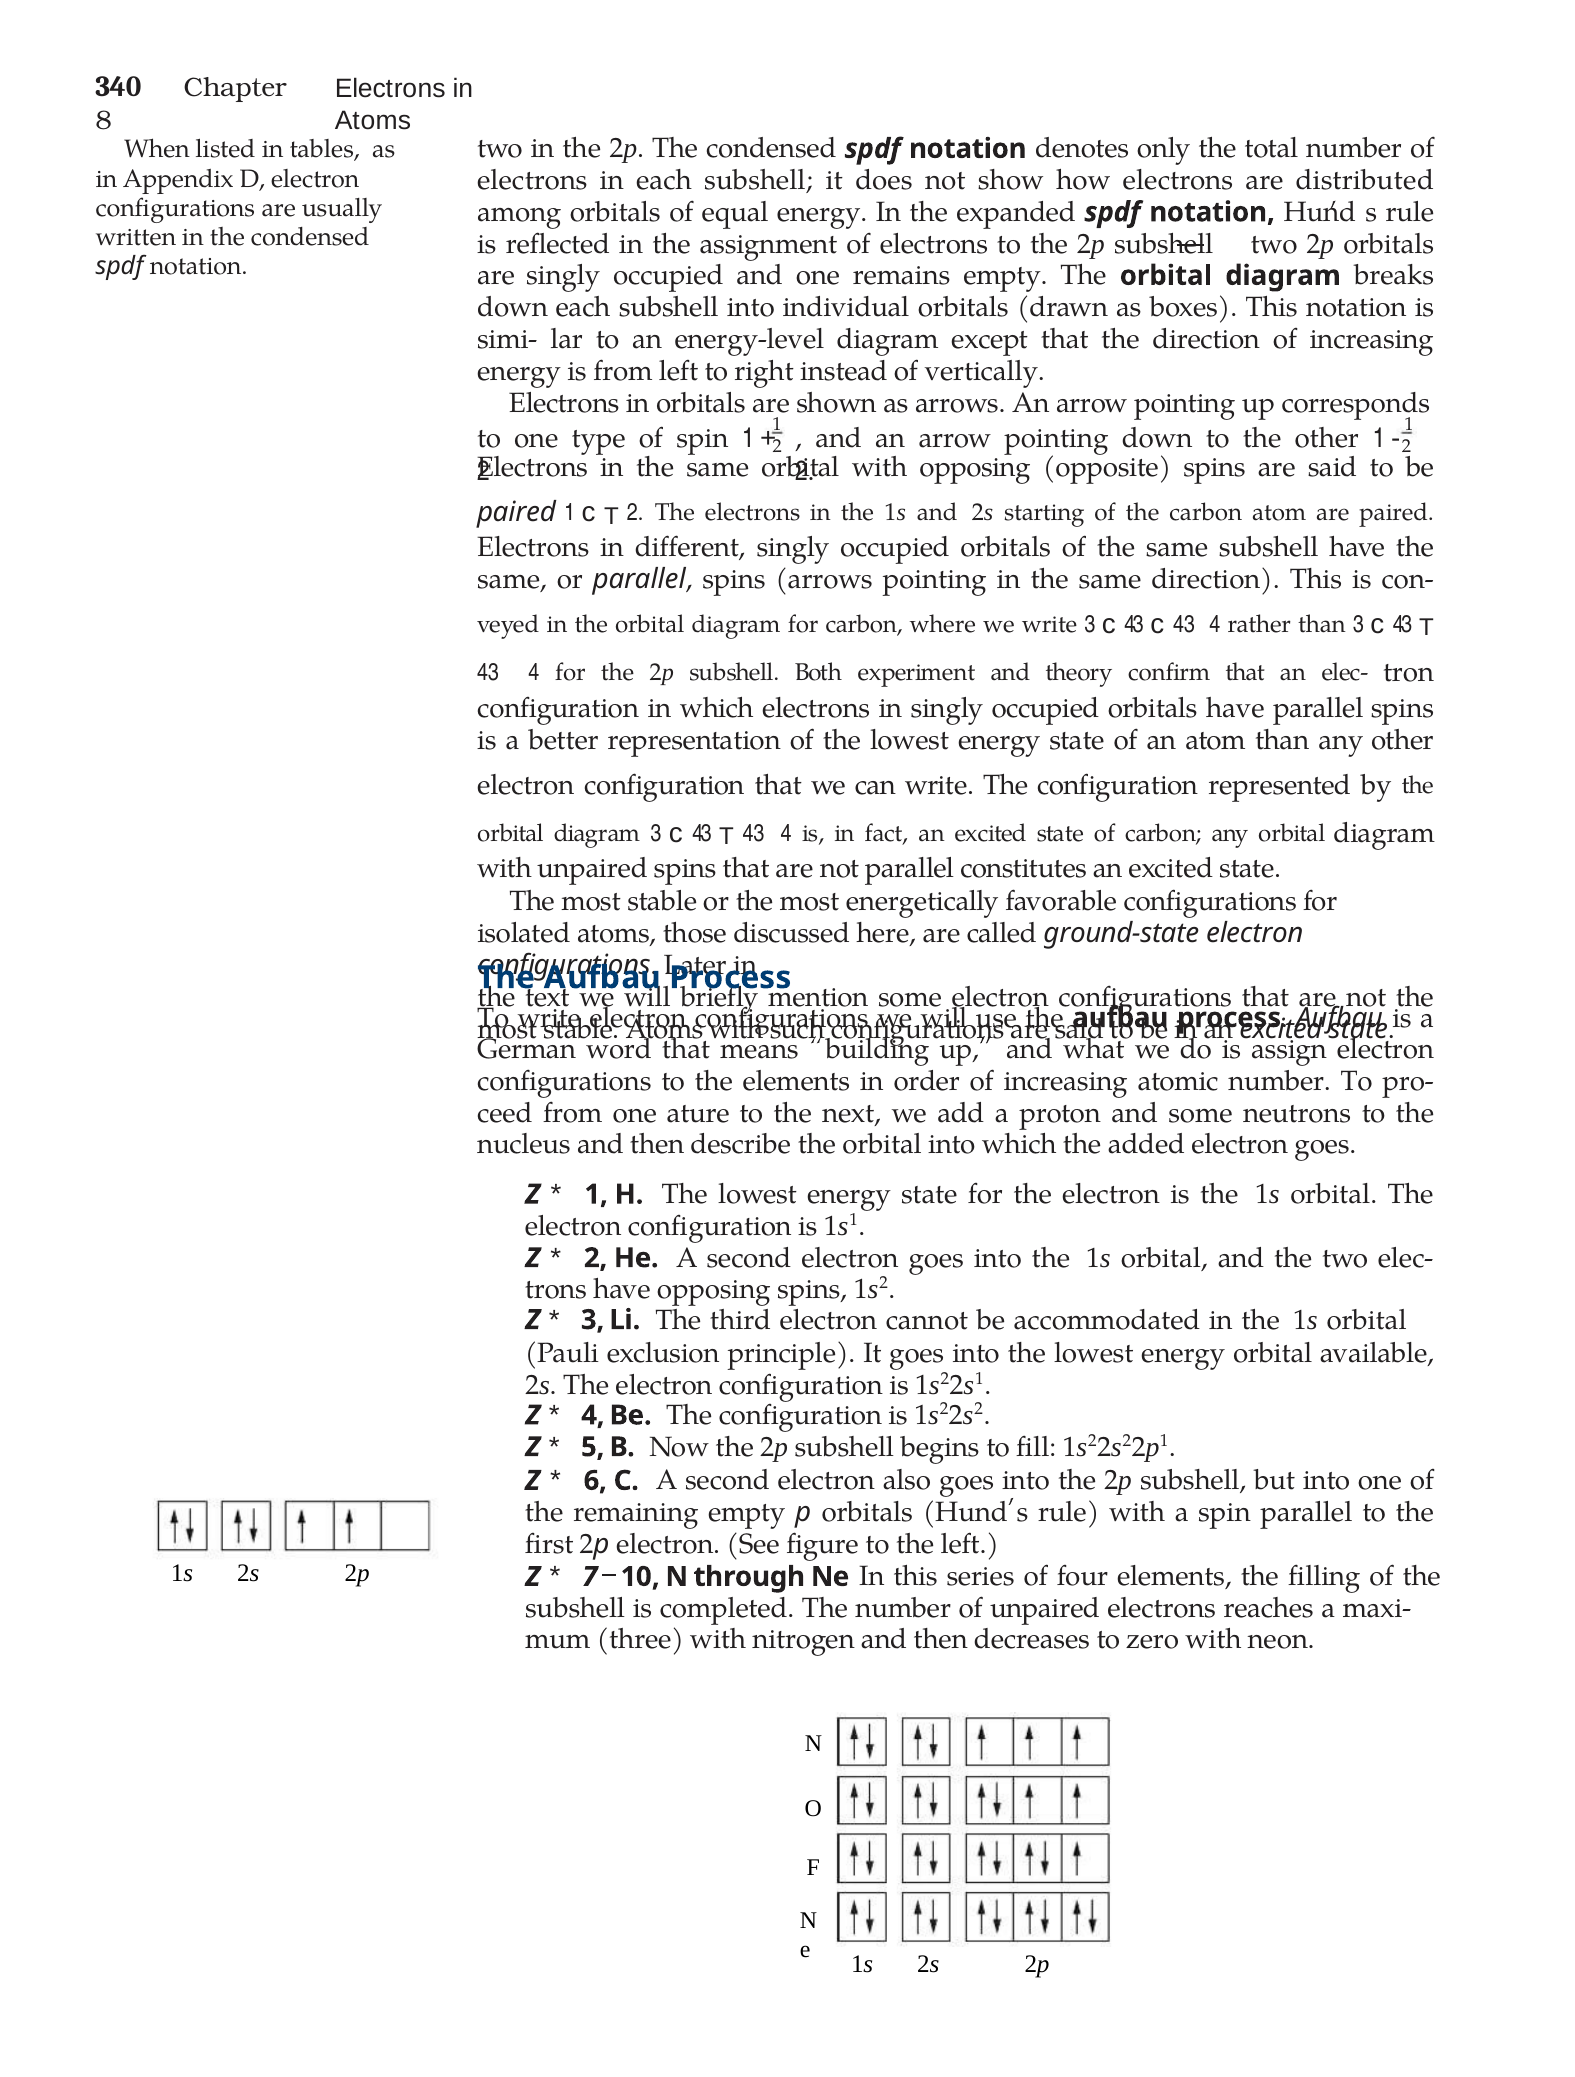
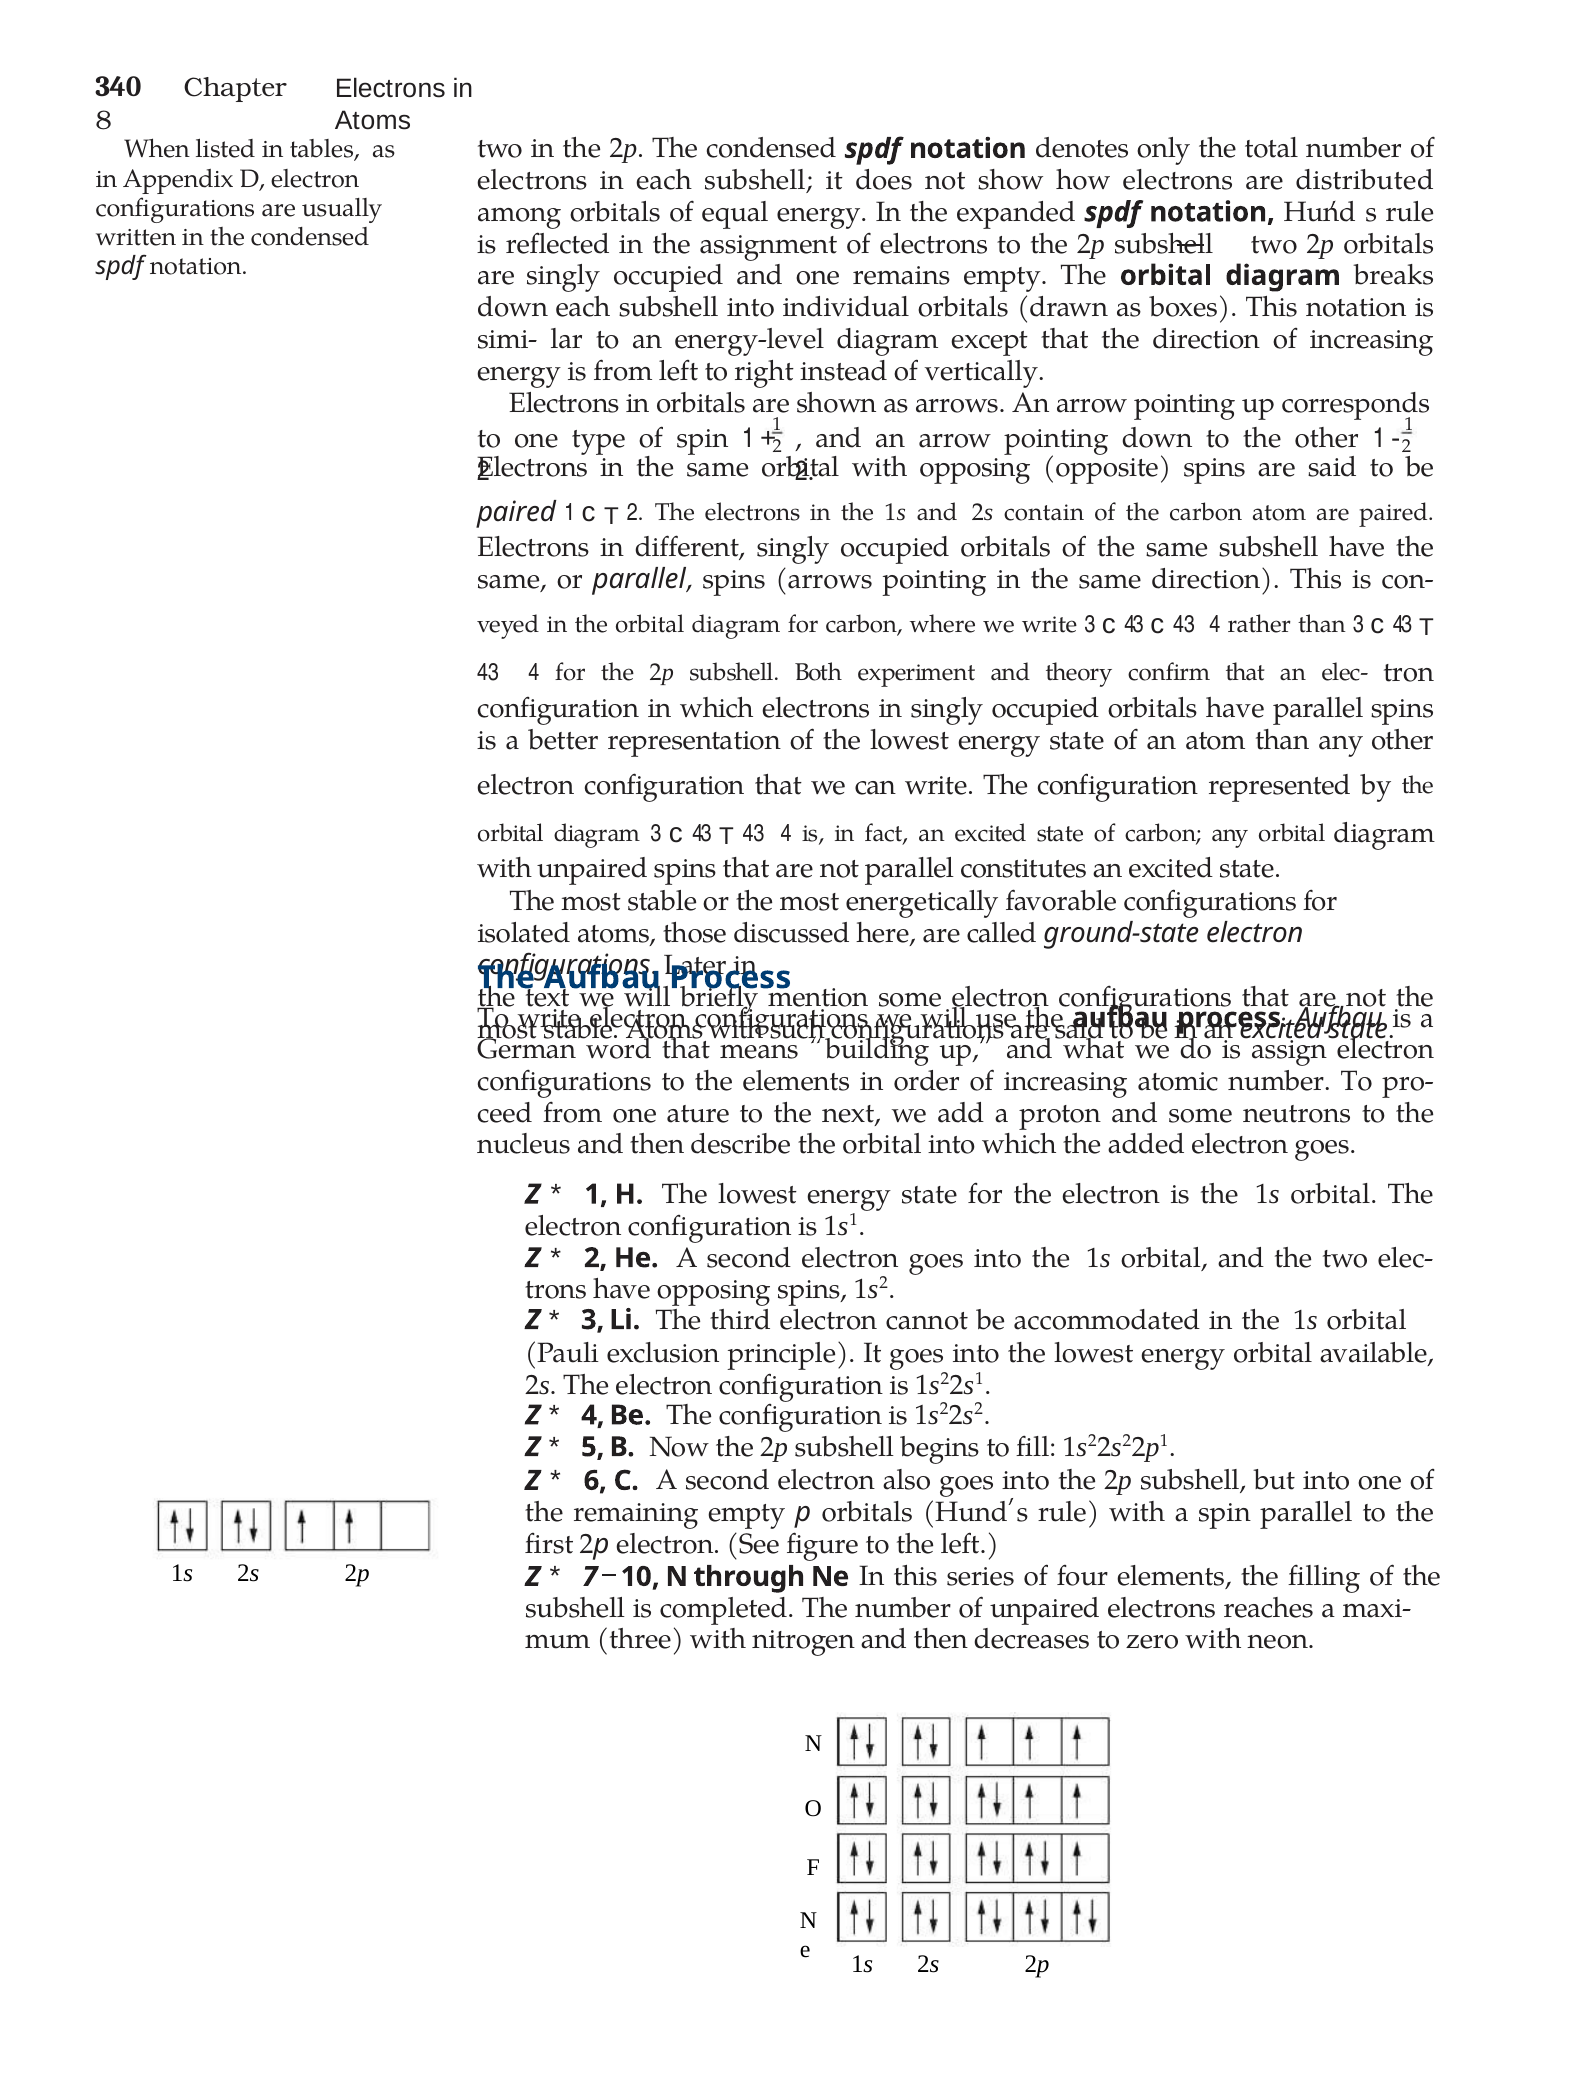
starting: starting -> contain
